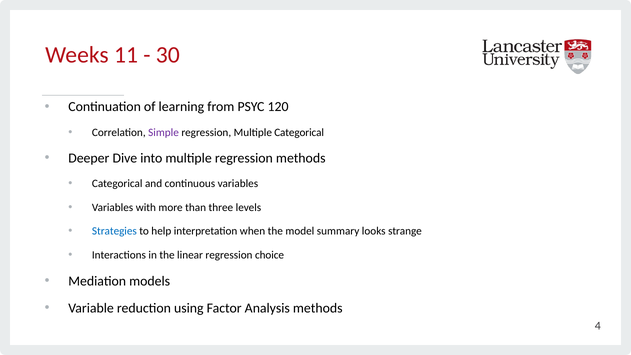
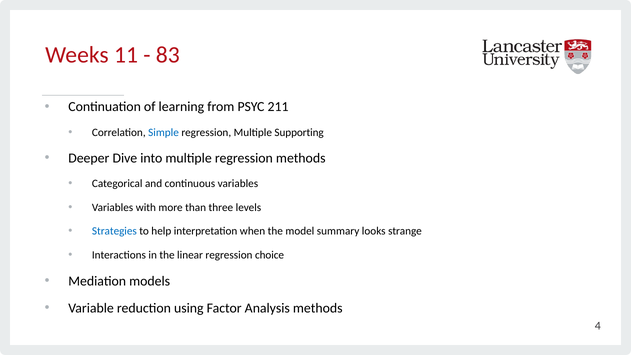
30: 30 -> 83
120: 120 -> 211
Simple colour: purple -> blue
Multiple Categorical: Categorical -> Supporting
